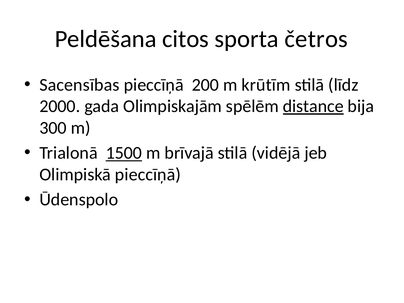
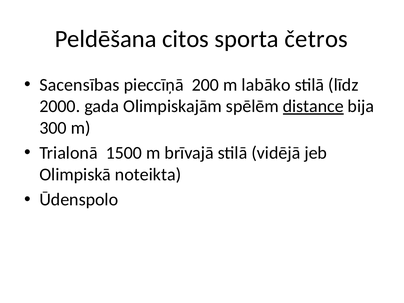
krūtīm: krūtīm -> labāko
1500 underline: present -> none
Olimpiskā pieccīņā: pieccīņā -> noteikta
